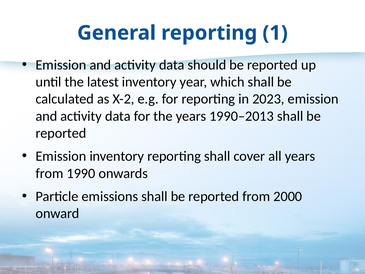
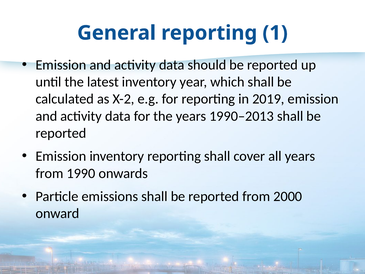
2023: 2023 -> 2019
